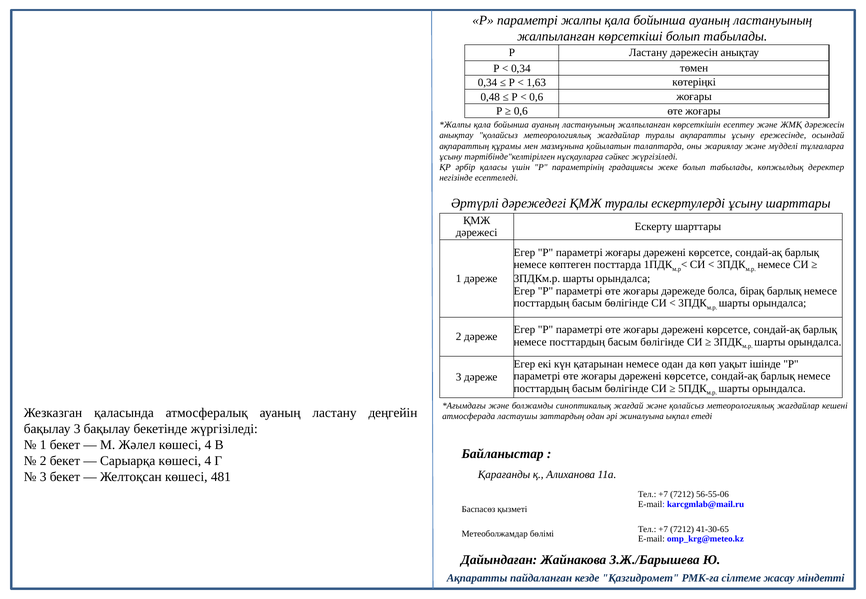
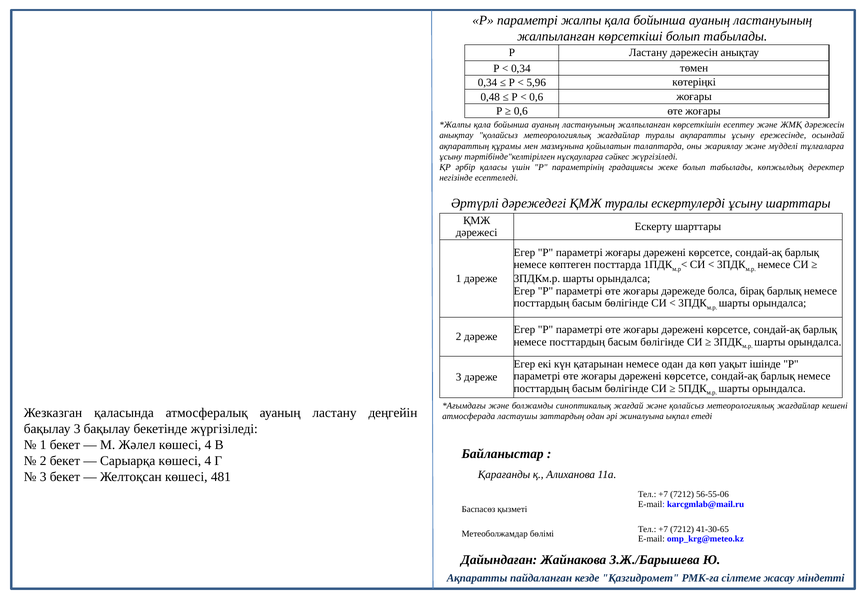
1,63: 1,63 -> 5,96
